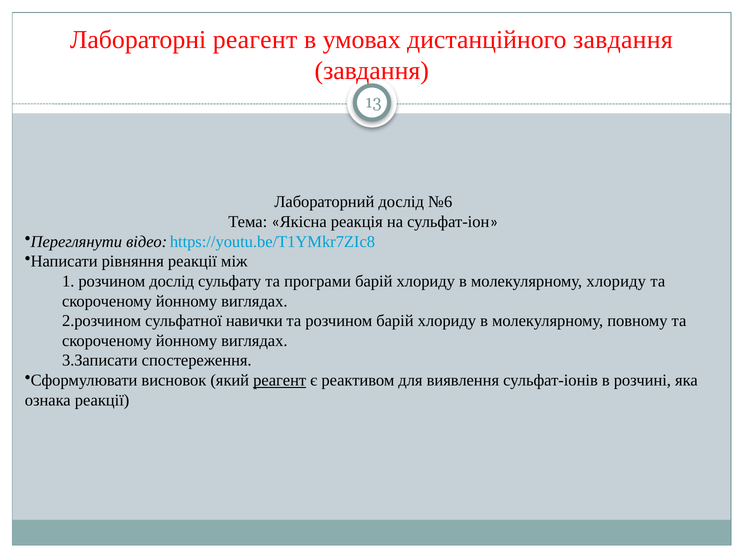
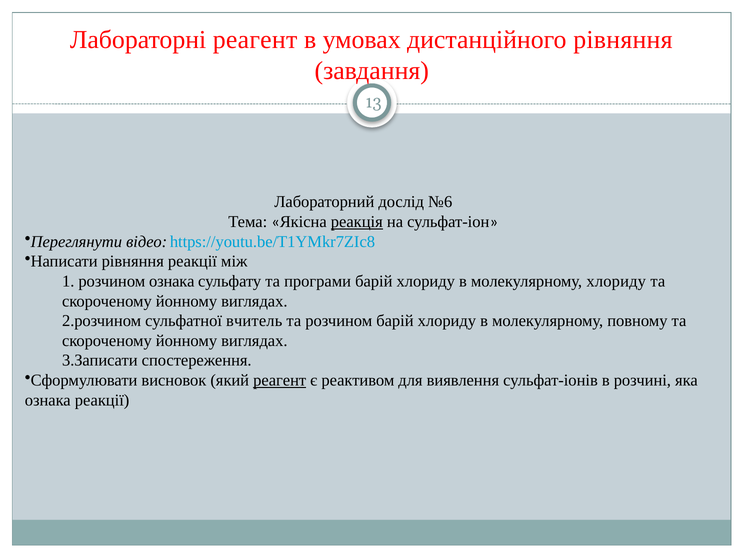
дистанційного завдання: завдання -> рівняння
реакція underline: none -> present
розчином дослід: дослід -> ознака
навички: навички -> вчитель
